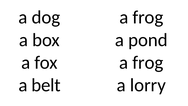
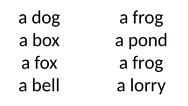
belt: belt -> bell
